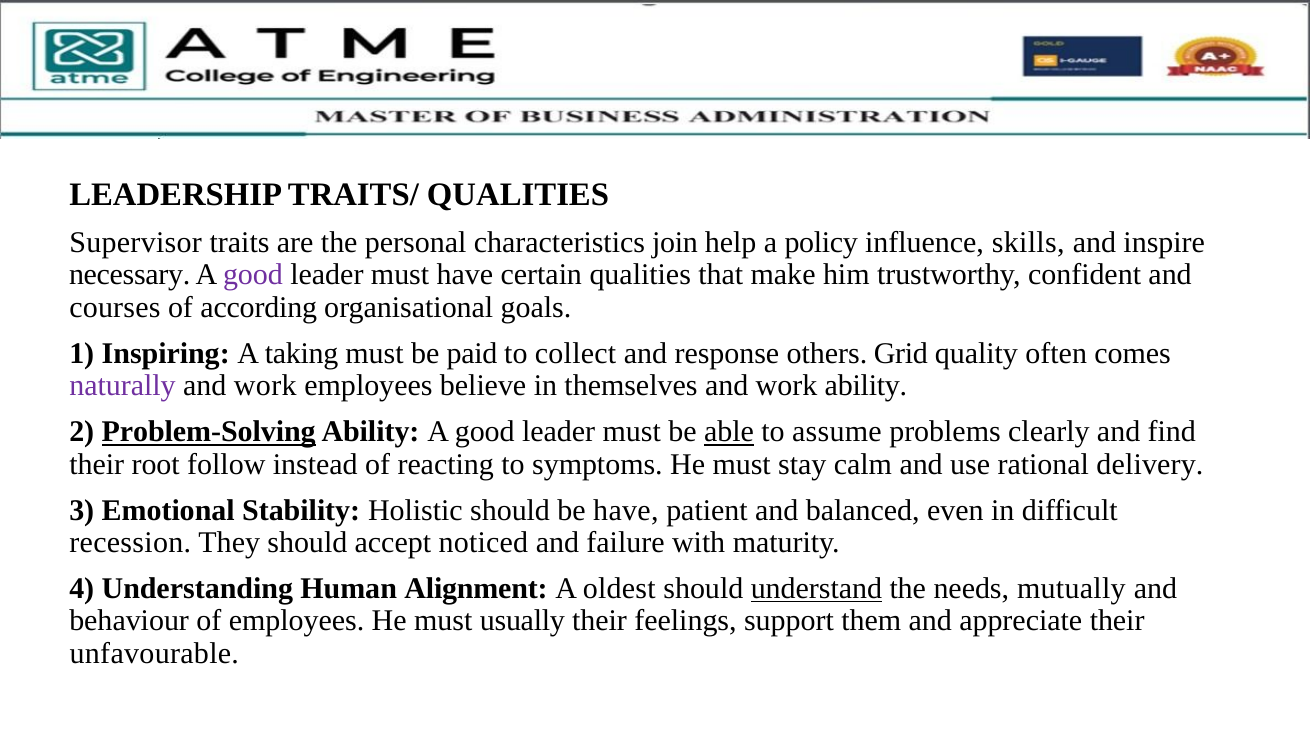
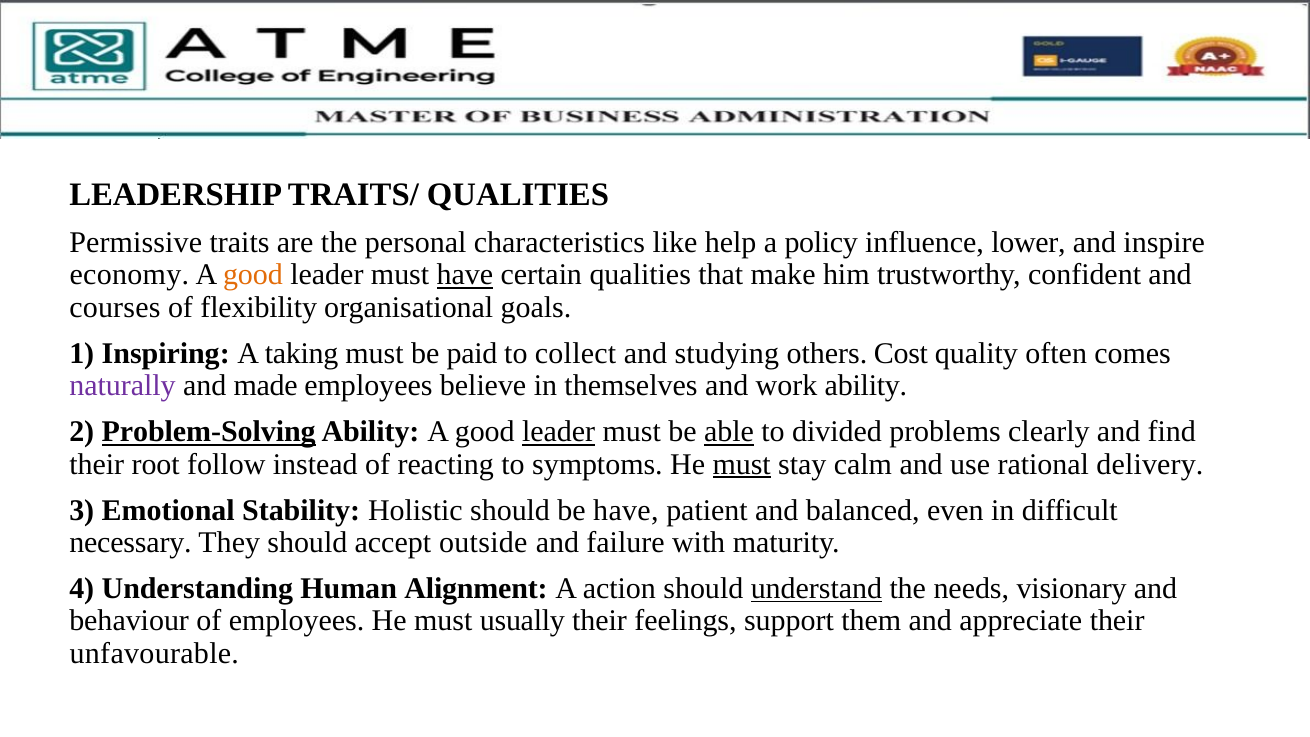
Supervisor: Supervisor -> Permissive
join: join -> like
skills: skills -> lower
necessary: necessary -> economy
good at (253, 275) colour: purple -> orange
have at (465, 275) underline: none -> present
according: according -> flexibility
response: response -> studying
Grid: Grid -> Cost
work at (265, 386): work -> made
leader at (559, 432) underline: none -> present
assume: assume -> divided
must at (742, 464) underline: none -> present
recession: recession -> necessary
noticed: noticed -> outside
oldest: oldest -> action
mutually: mutually -> visionary
